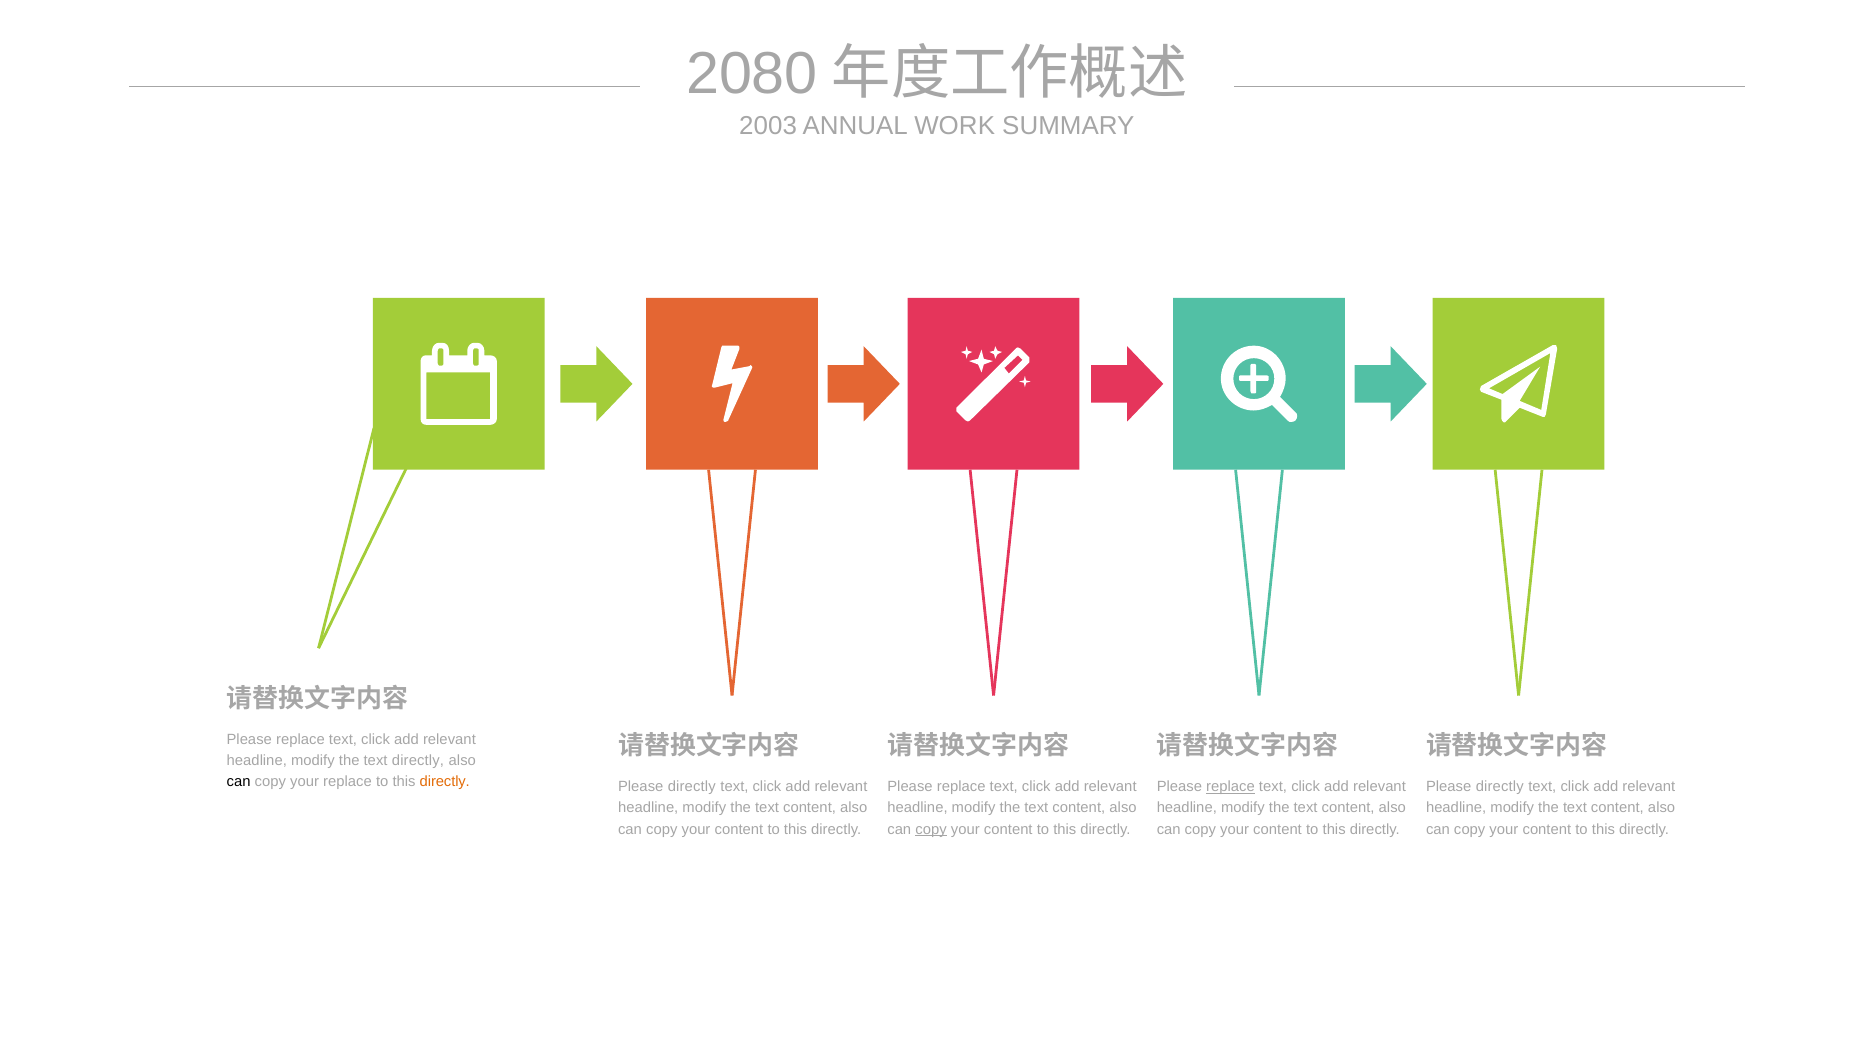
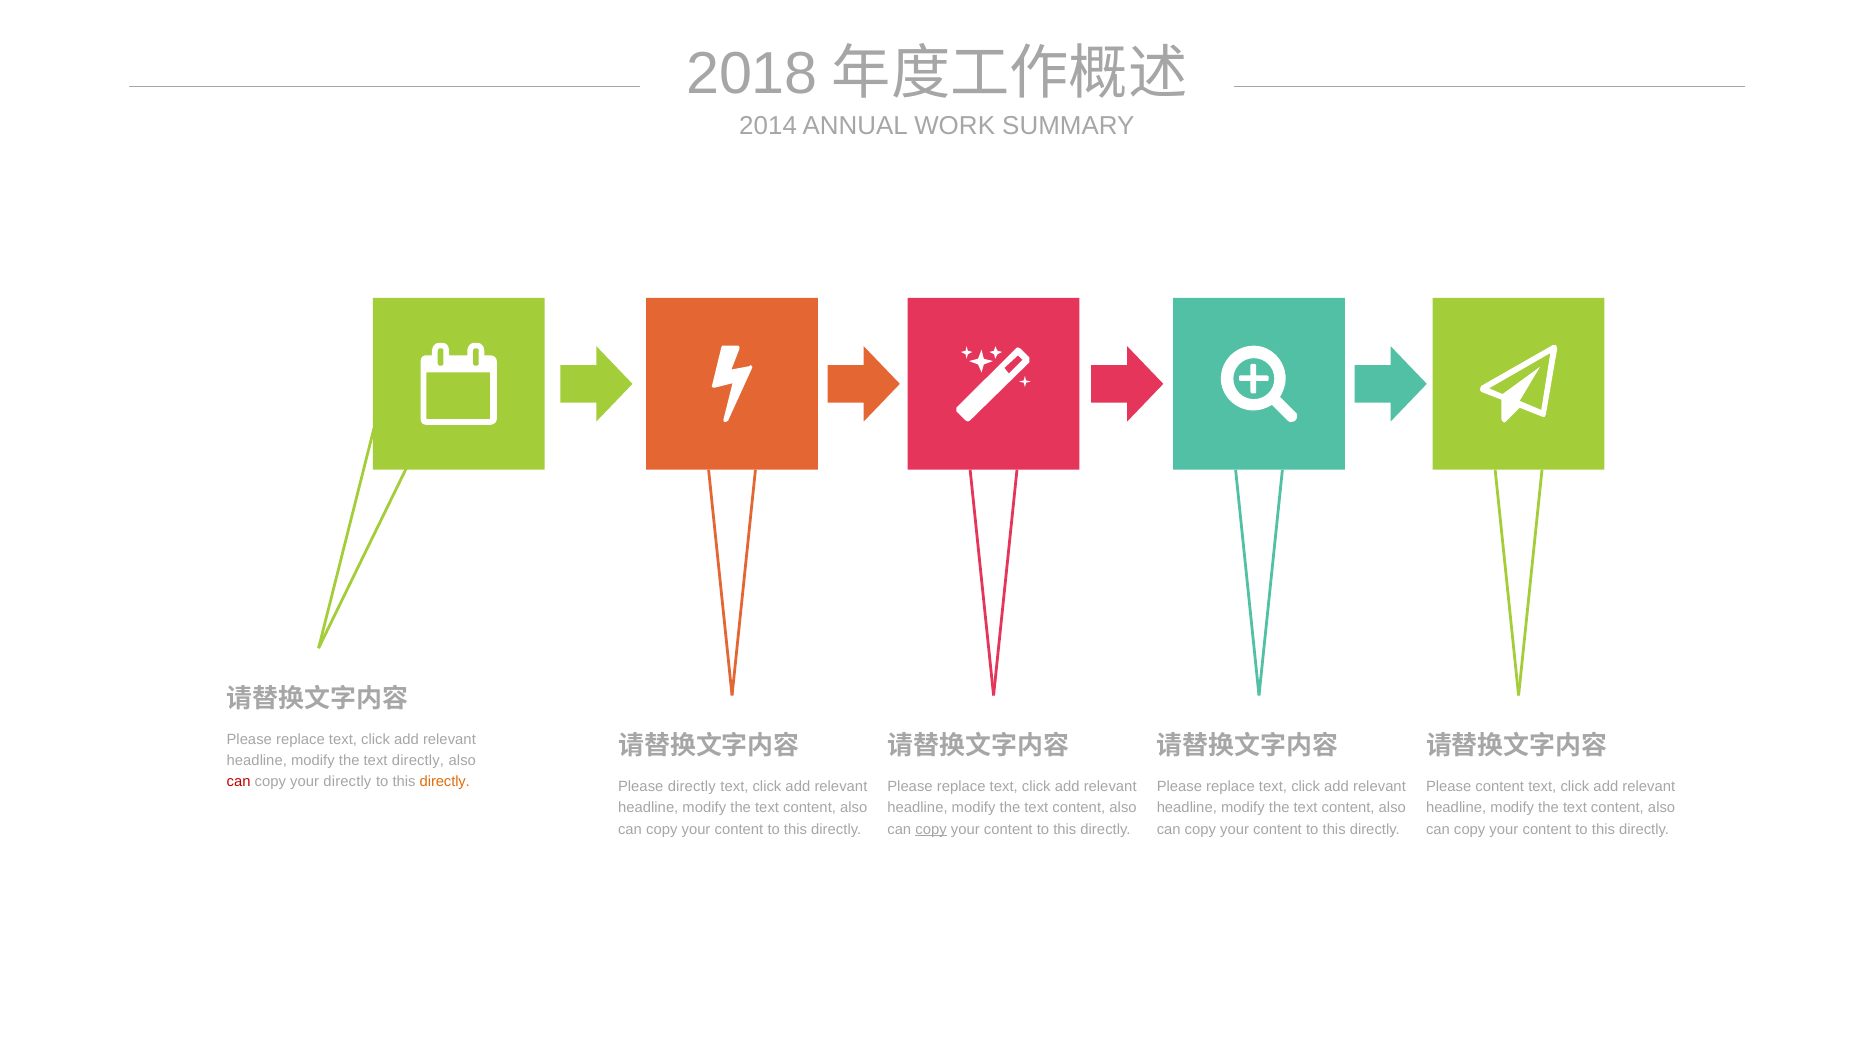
2080: 2080 -> 2018
2003: 2003 -> 2014
can at (239, 782) colour: black -> red
your replace: replace -> directly
replace at (1230, 787) underline: present -> none
directly at (1500, 787): directly -> content
